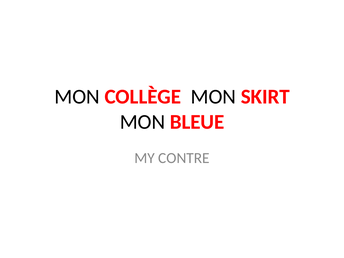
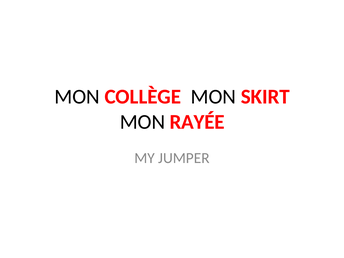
BLEUE: BLEUE -> RAYÉE
CONTRE: CONTRE -> JUMPER
